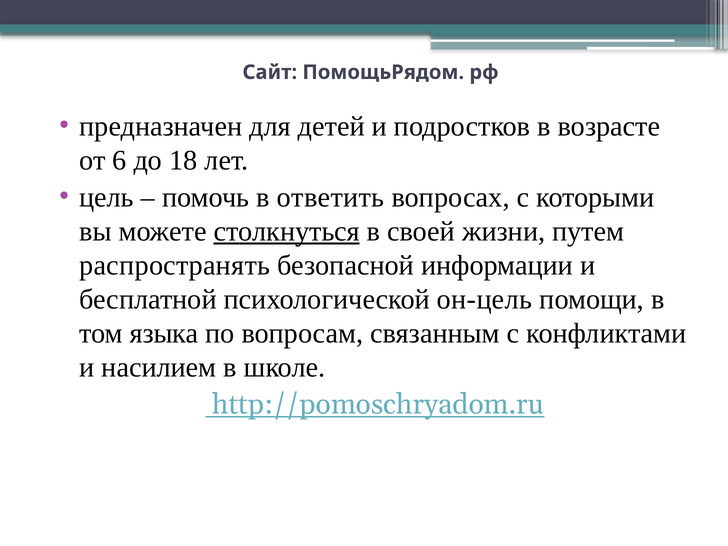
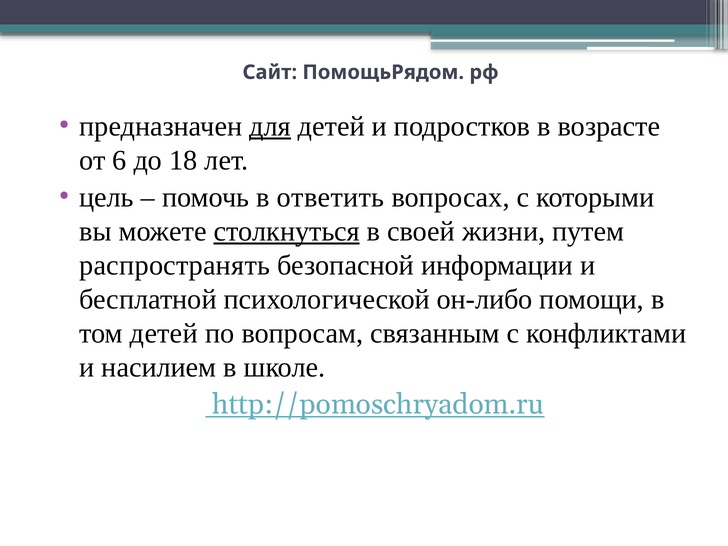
для underline: none -> present
он-цель: он-цель -> он-либо
том языка: языка -> детей
